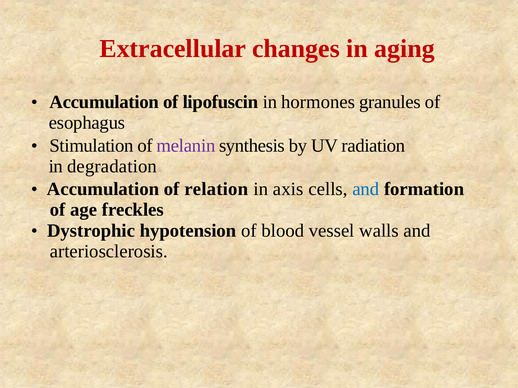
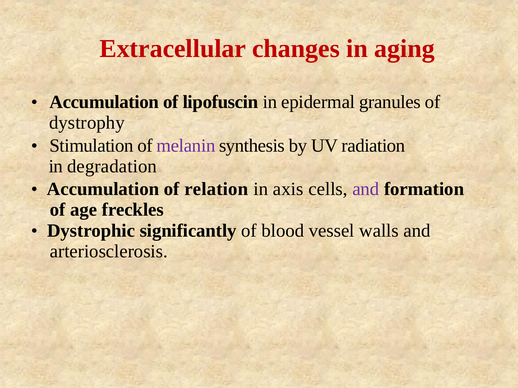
hormones: hormones -> epidermal
esophagus: esophagus -> dystrophy
and at (366, 189) colour: blue -> purple
hypotension: hypotension -> significantly
